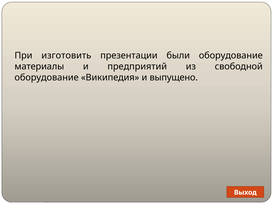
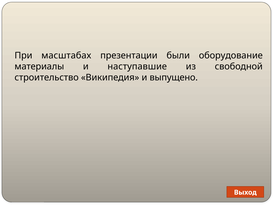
изготовить: изготовить -> масштабах
предприятий: предприятий -> наступавшие
оборудование at (47, 77): оборудование -> строительство
